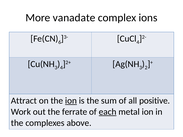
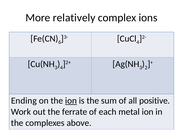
vanadate: vanadate -> relatively
Attract: Attract -> Ending
each underline: present -> none
